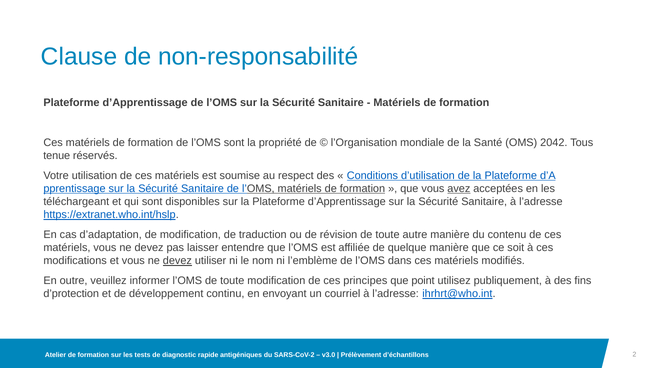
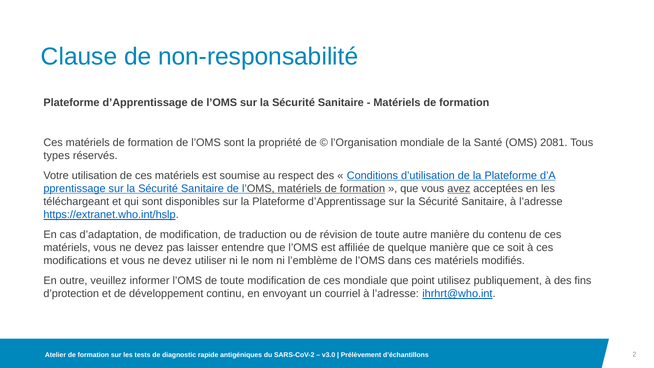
2042: 2042 -> 2081
tenue: tenue -> types
devez at (177, 261) underline: present -> none
ces principes: principes -> mondiale
